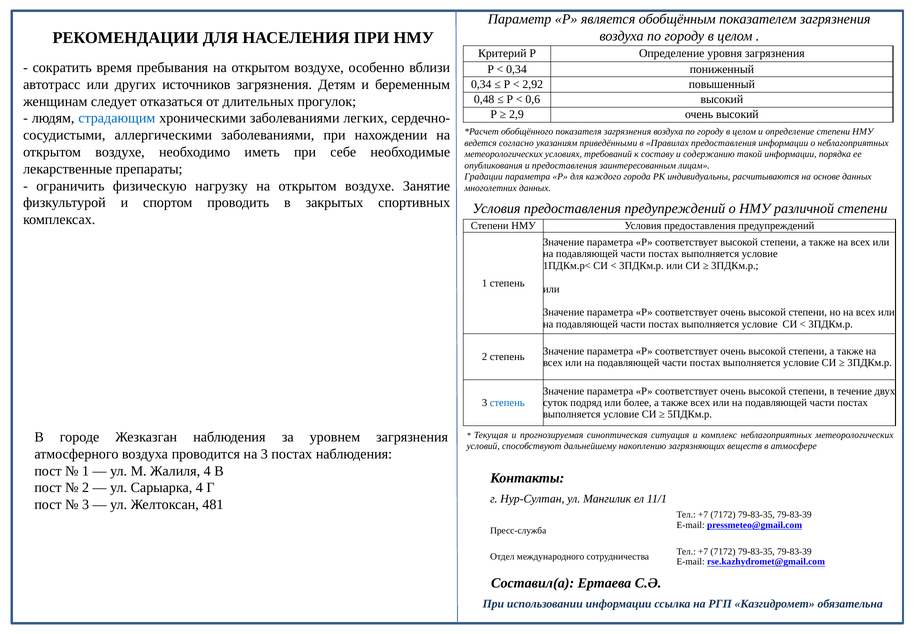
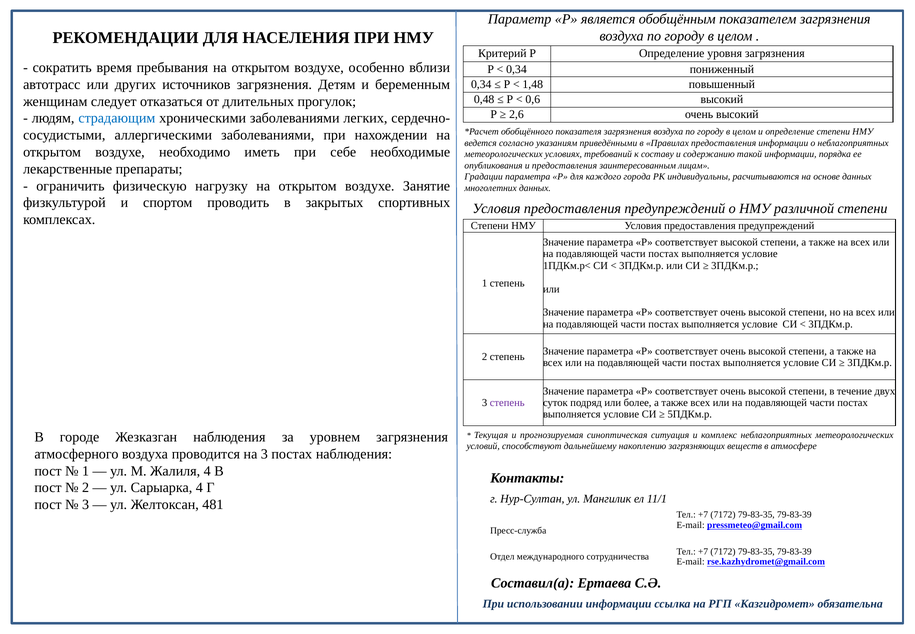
2,92: 2,92 -> 1,48
2,9: 2,9 -> 2,6
степень at (507, 402) colour: blue -> purple
